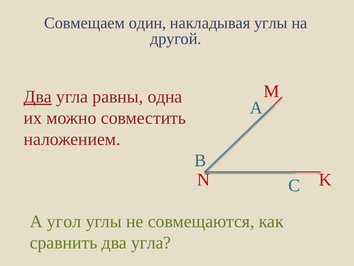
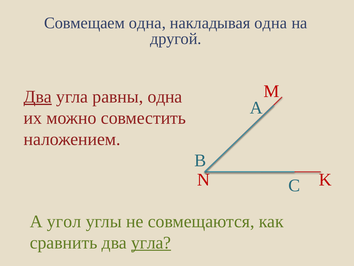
Совмещаем один: один -> одна
накладывая углы: углы -> одна
угла at (151, 242) underline: none -> present
